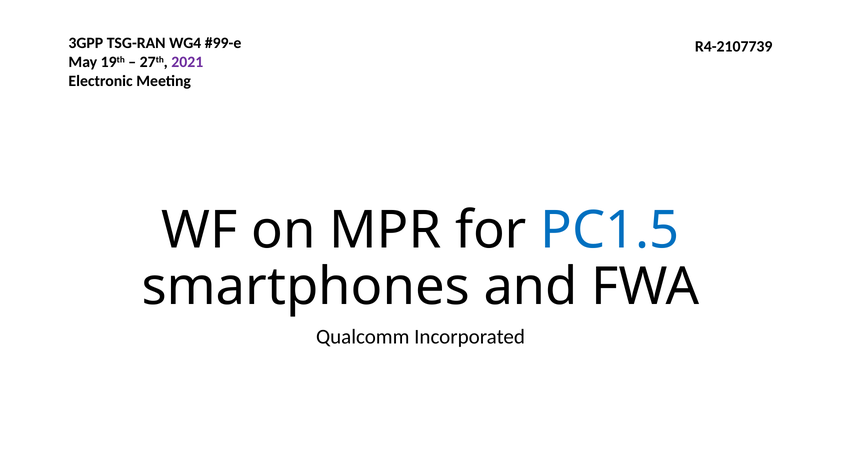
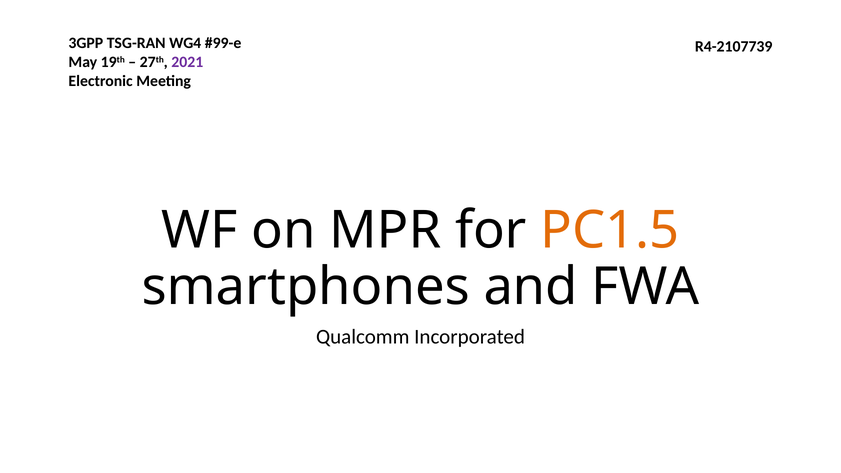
PC1.5 colour: blue -> orange
